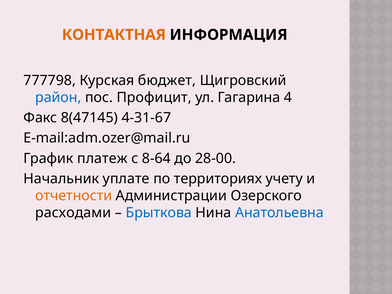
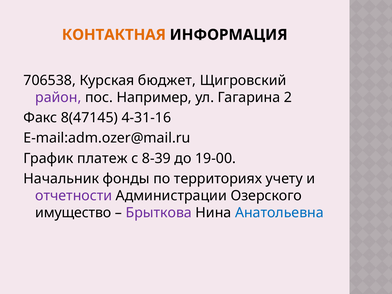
777798: 777798 -> 706538
район colour: blue -> purple
Профицит: Профицит -> Например
4: 4 -> 2
4-31-67: 4-31-67 -> 4-31-16
8-64: 8-64 -> 8-39
28-00: 28-00 -> 19-00
уплате: уплате -> фонды
отчетности colour: orange -> purple
расходами: расходами -> имущество
Брыткова colour: blue -> purple
